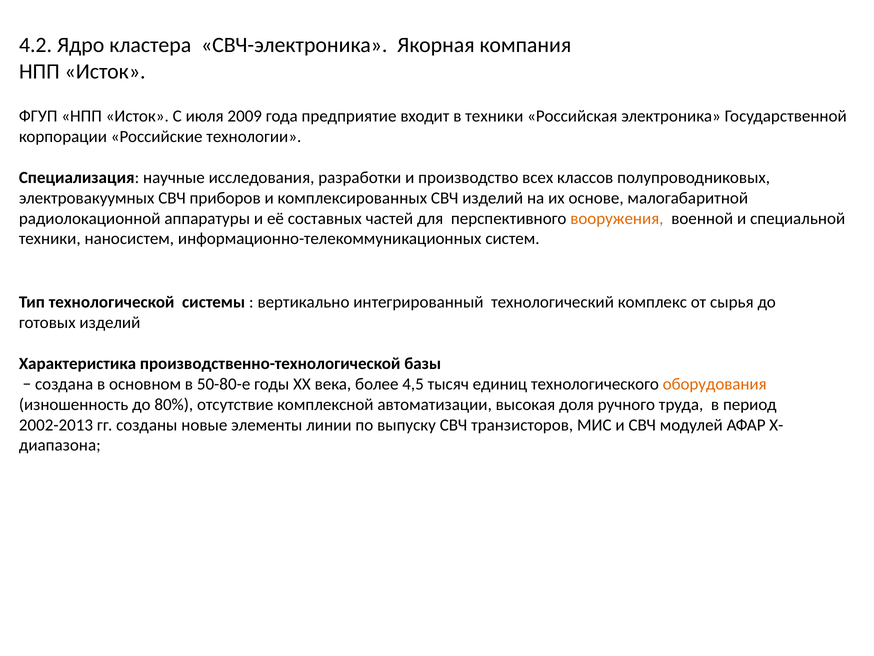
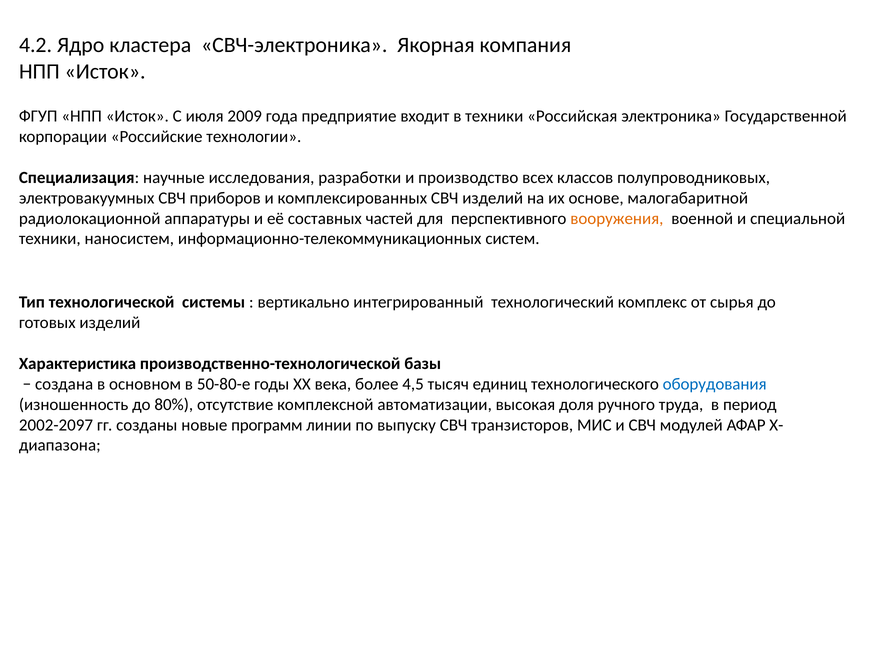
оборудования colour: orange -> blue
2002-2013: 2002-2013 -> 2002-2097
элементы: элементы -> программ
